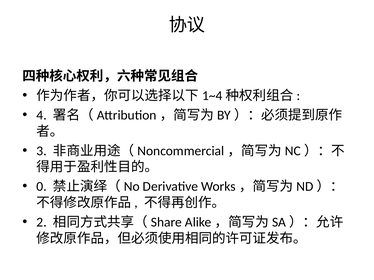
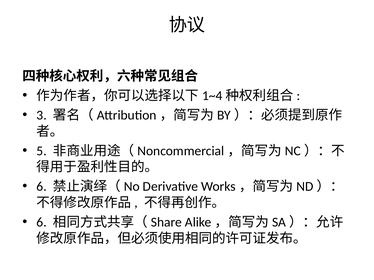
4: 4 -> 3
3: 3 -> 5
0 at (42, 187): 0 -> 6
2 at (42, 223): 2 -> 6
